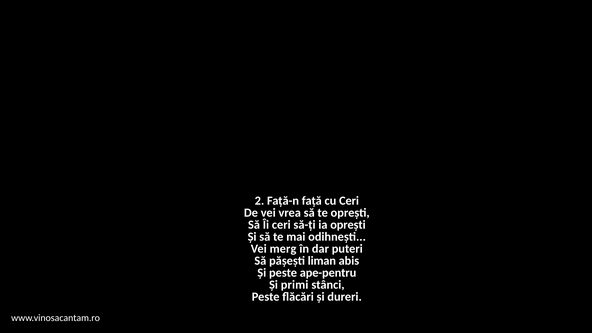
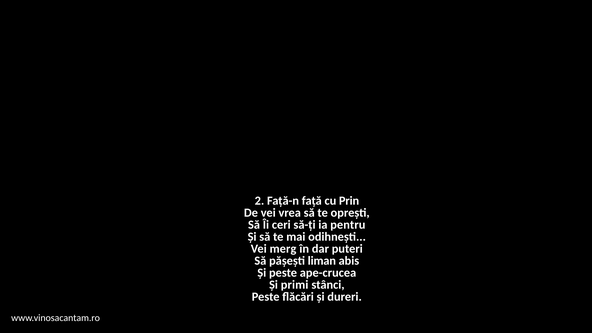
cu Ceri: Ceri -> Prin
ia oprești: oprești -> pentru
ape-pentru: ape-pentru -> ape-crucea
